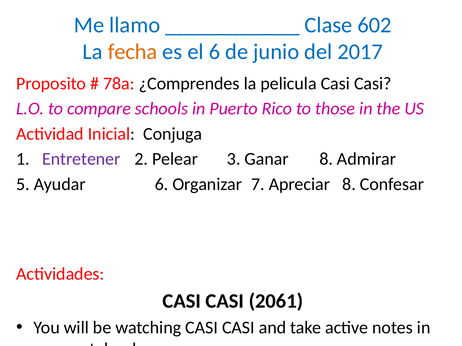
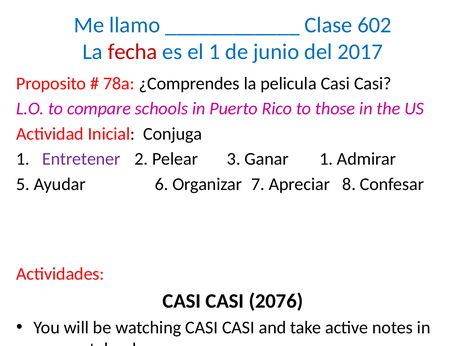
fecha colour: orange -> red
el 6: 6 -> 1
Ganar 8: 8 -> 1
2061: 2061 -> 2076
